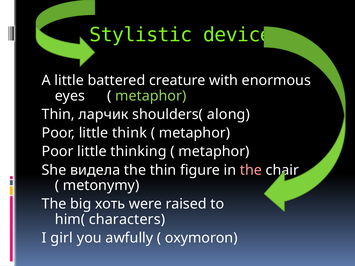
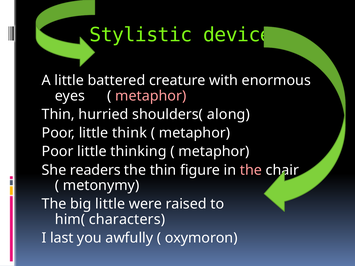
metaphor at (151, 96) colour: light green -> pink
ларчик: ларчик -> hurried
видела: видела -> readers
big хоть: хоть -> little
girl: girl -> last
